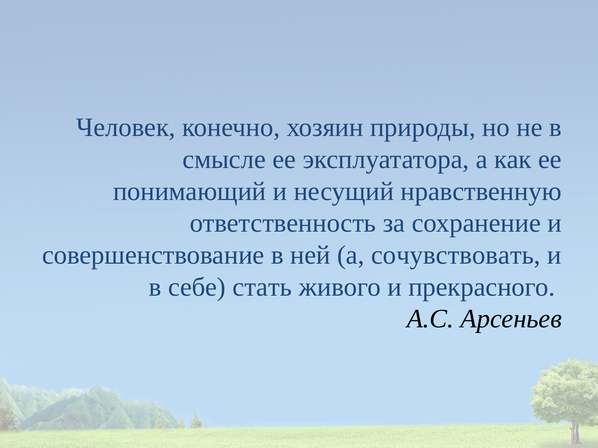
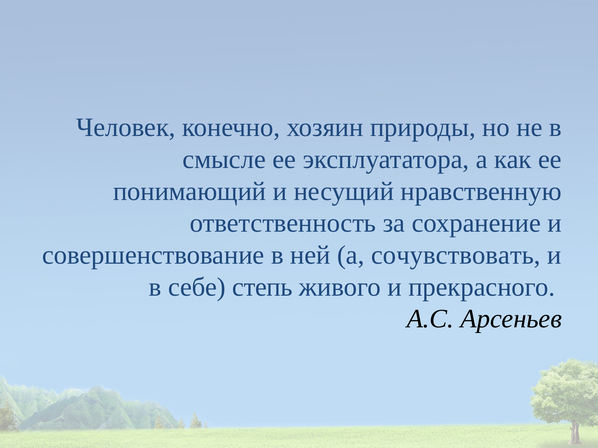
стать: стать -> степь
